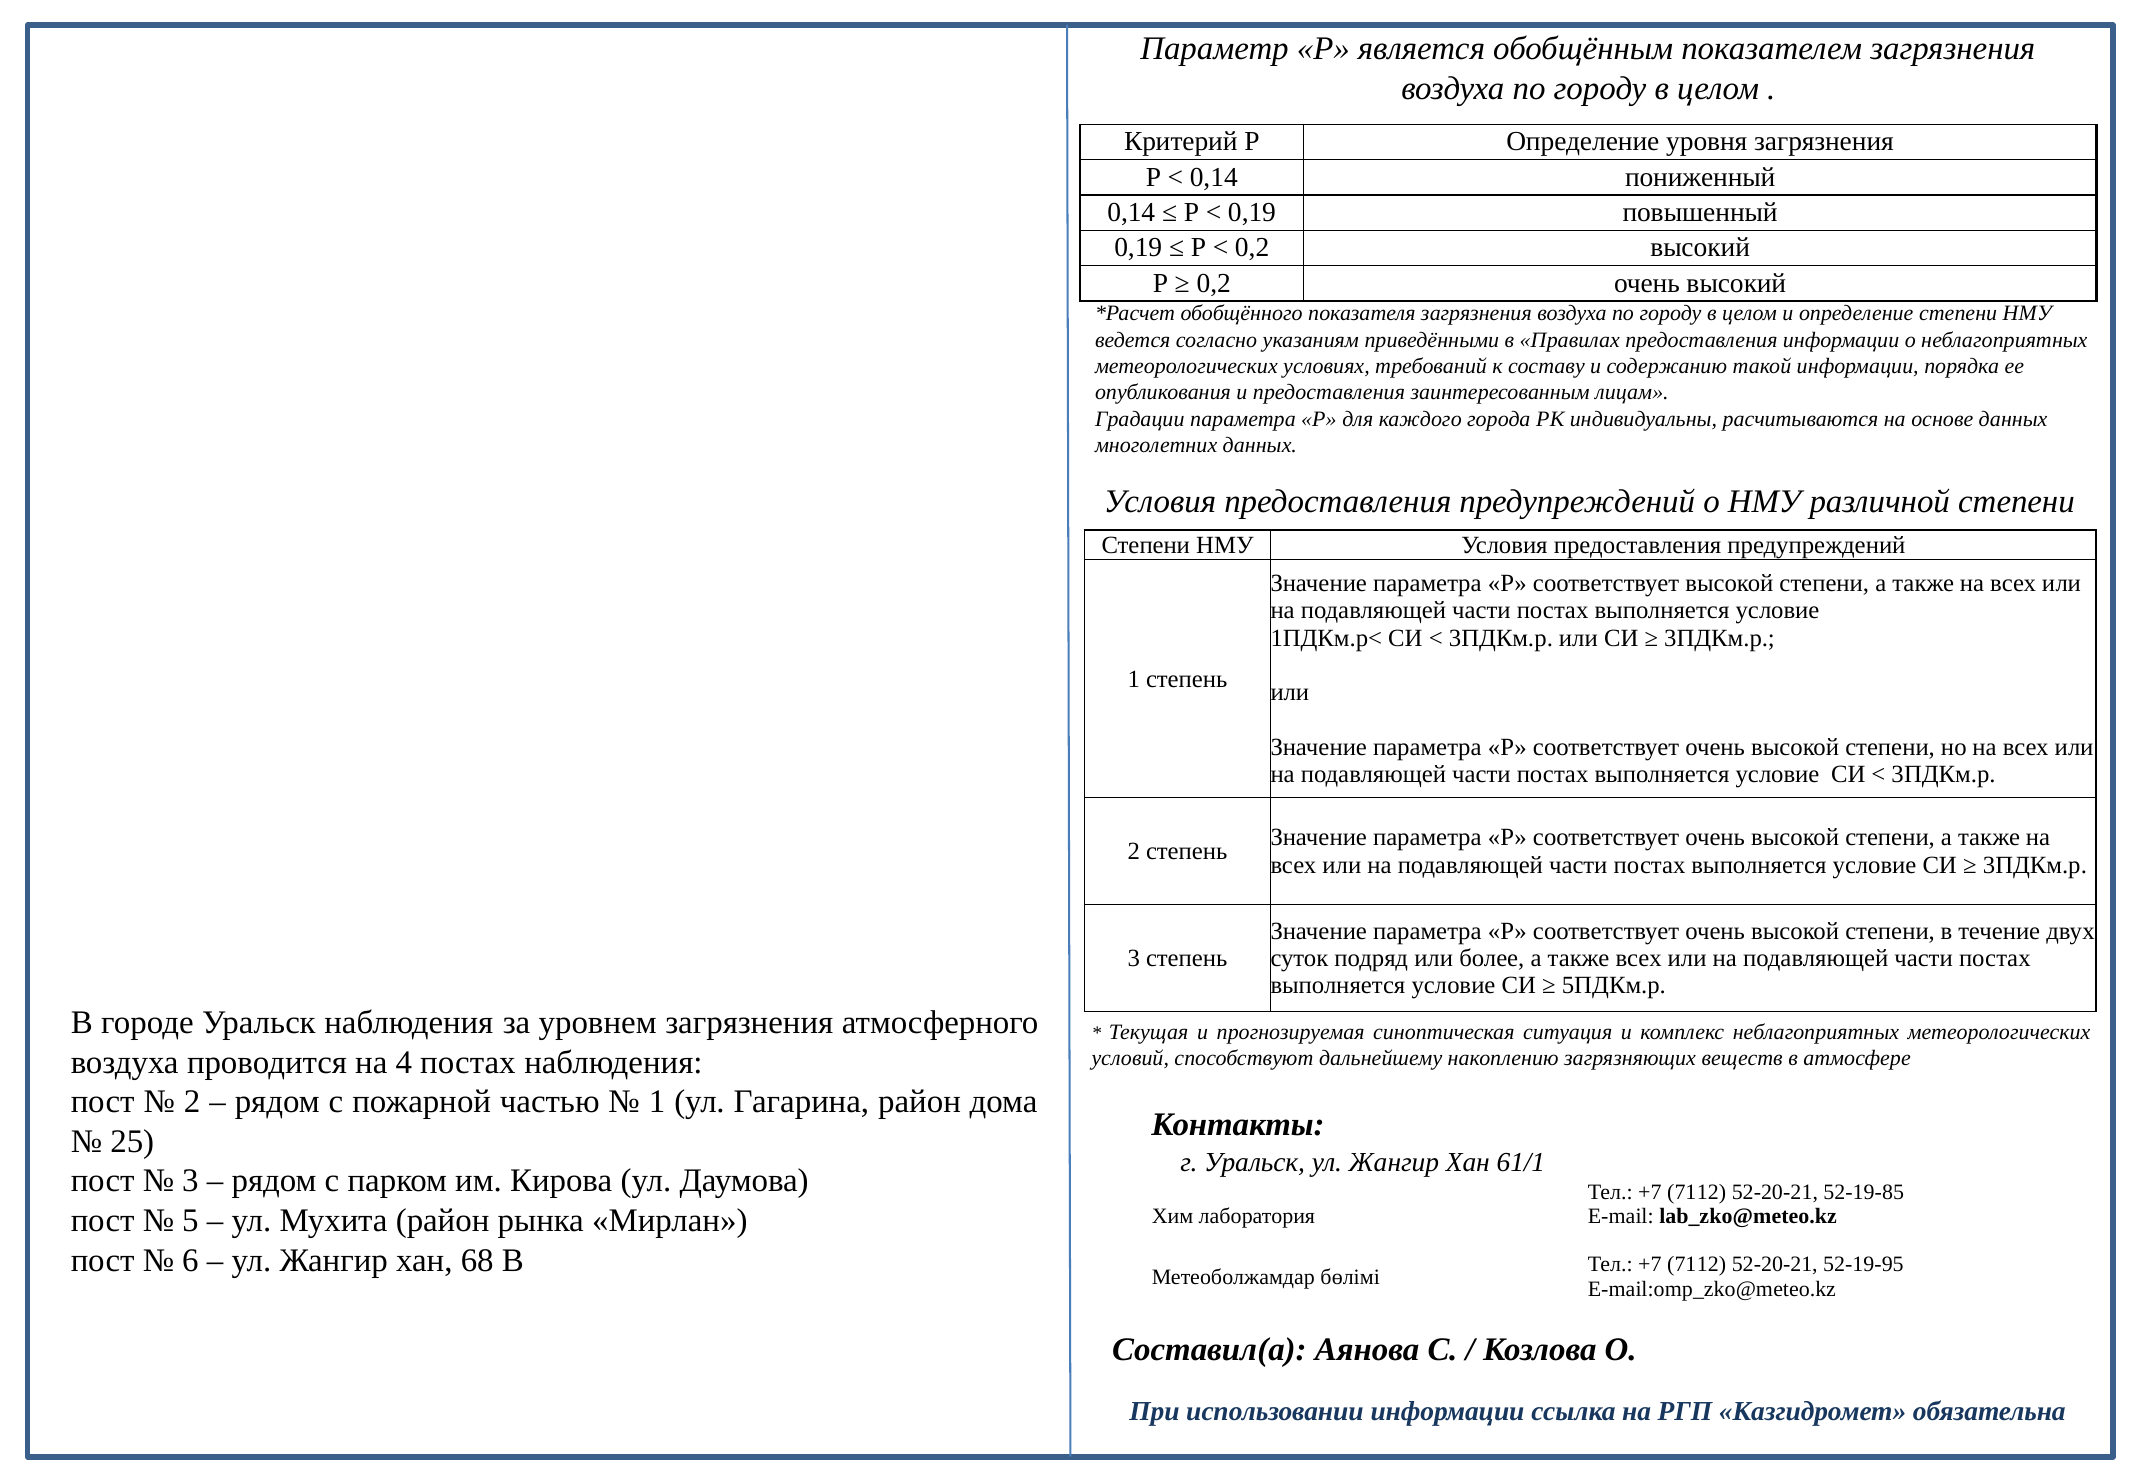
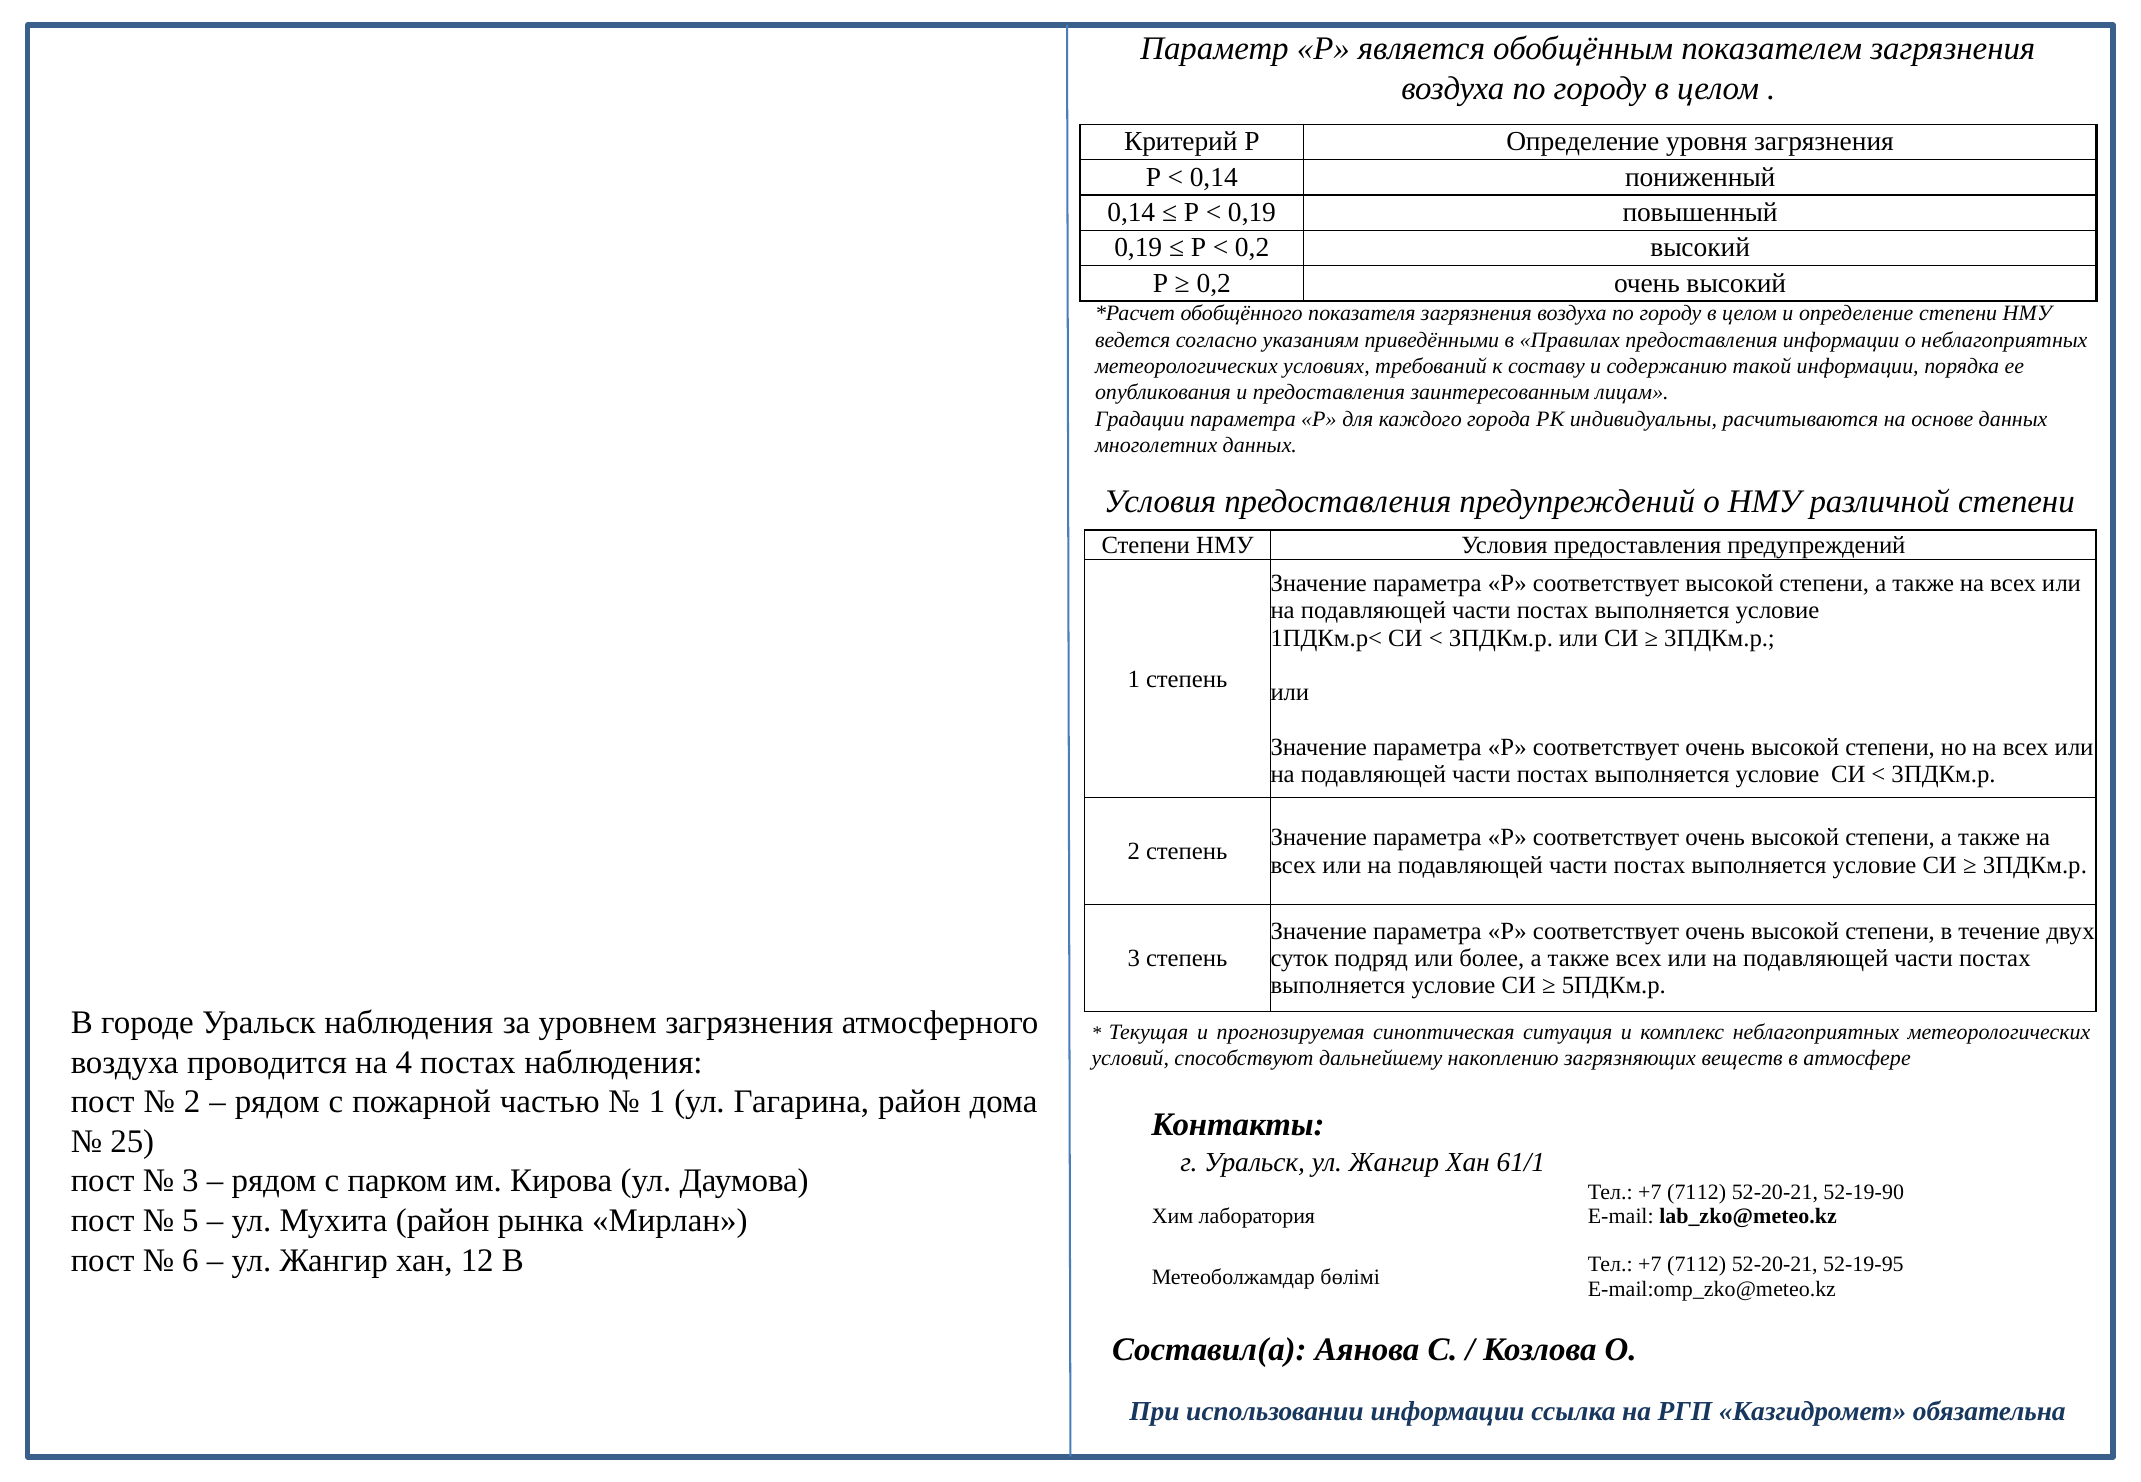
52-19-85: 52-19-85 -> 52-19-90
68: 68 -> 12
